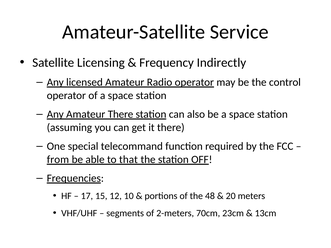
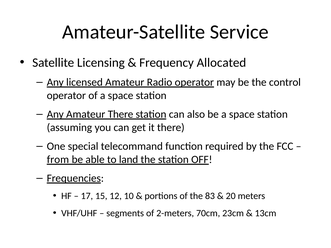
Indirectly: Indirectly -> Allocated
that: that -> land
48: 48 -> 83
